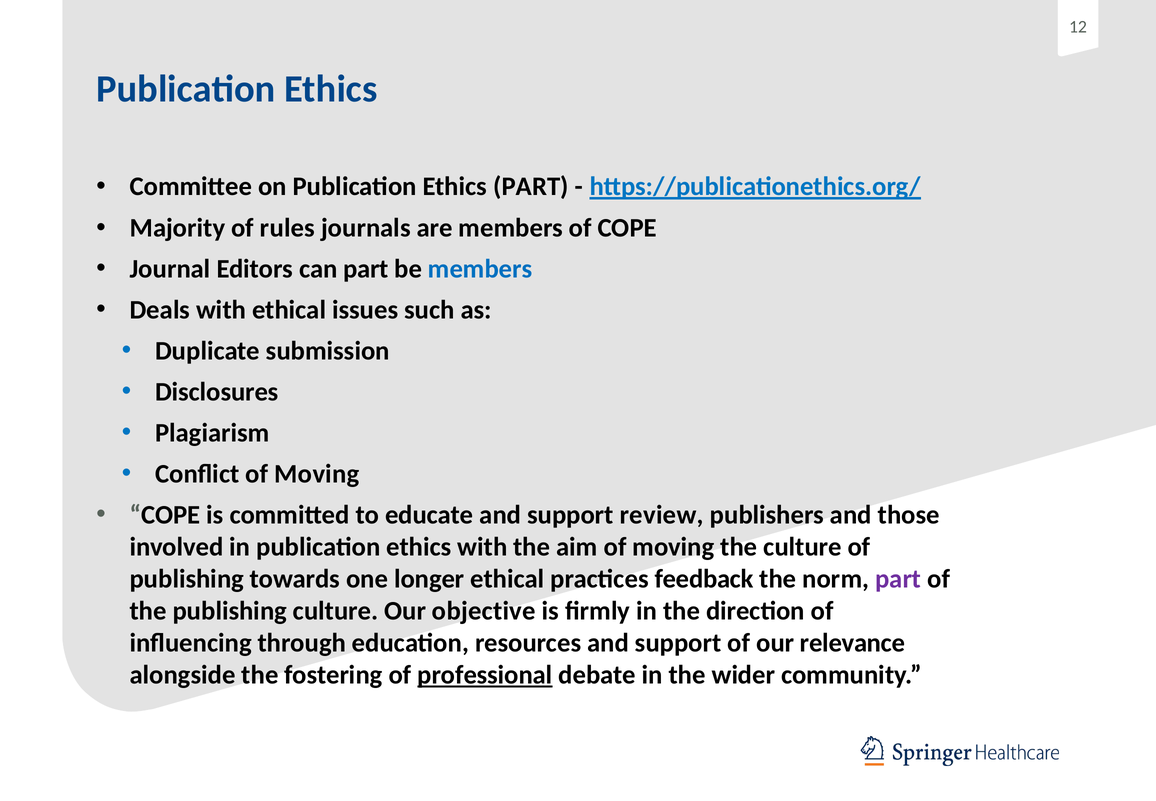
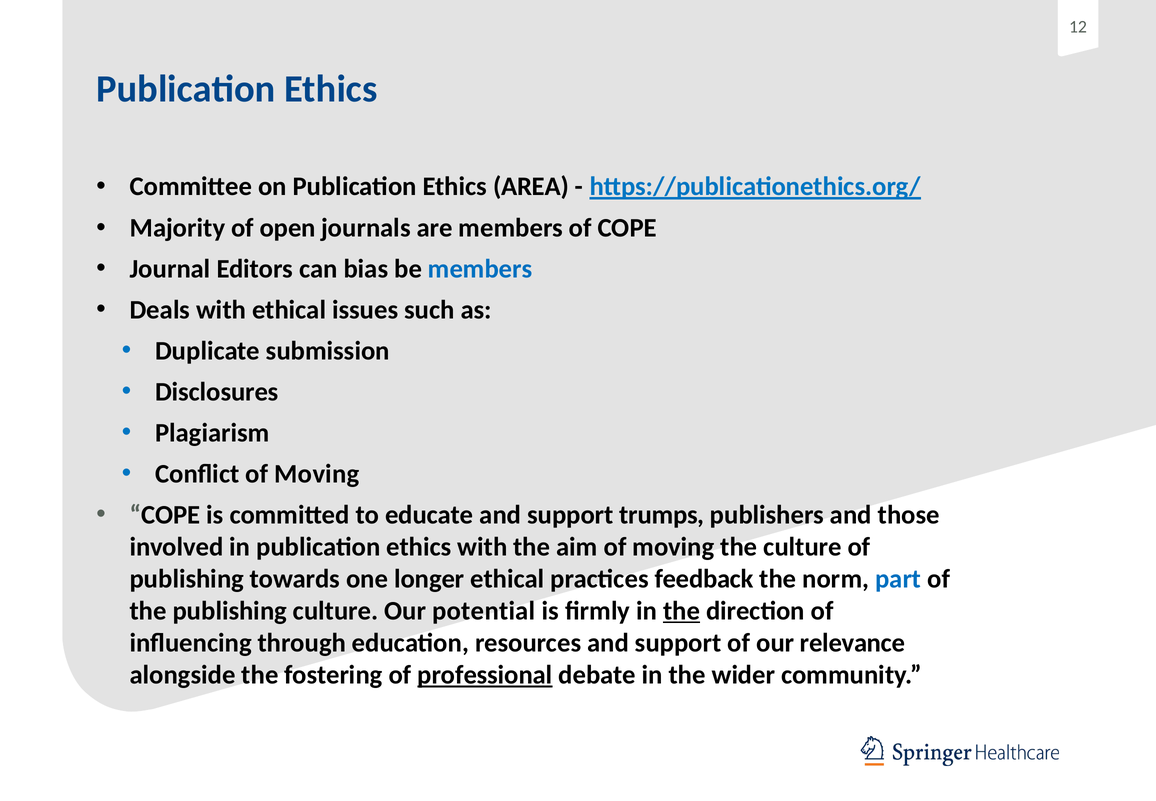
Ethics PART: PART -> AREA
rules: rules -> open
can part: part -> bias
review: review -> trumps
part at (898, 578) colour: purple -> blue
objective: objective -> potential
the at (682, 610) underline: none -> present
